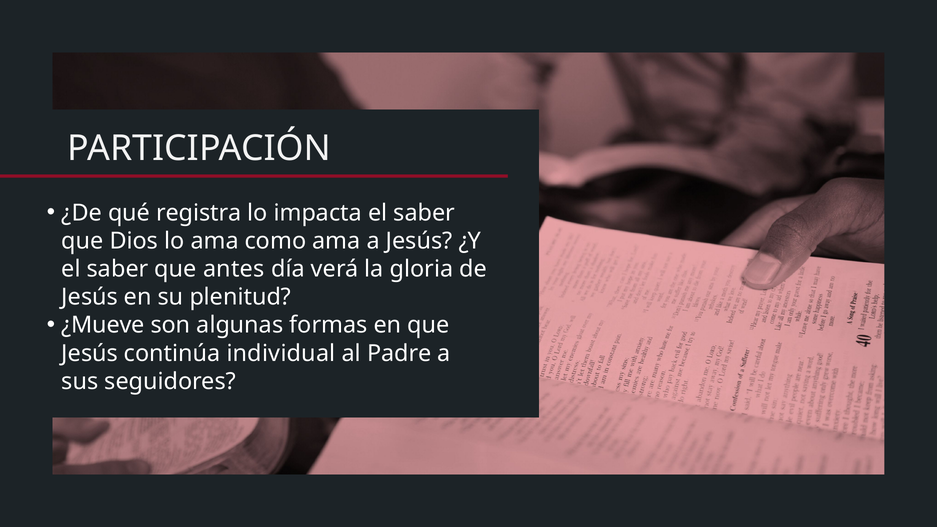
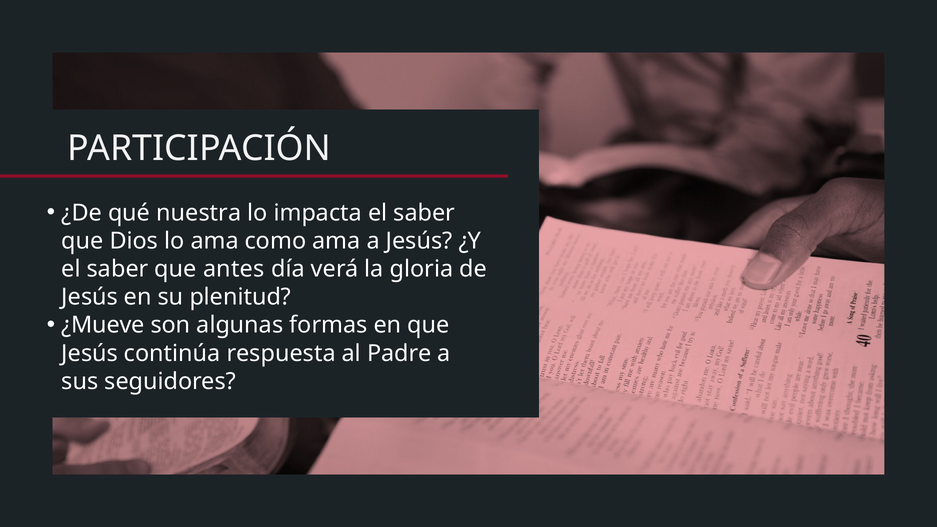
registra: registra -> nuestra
individual: individual -> respuesta
